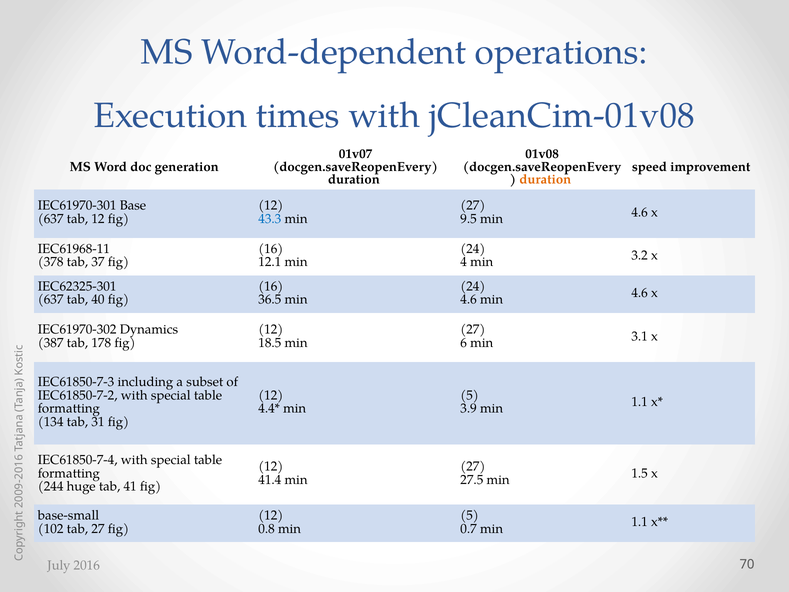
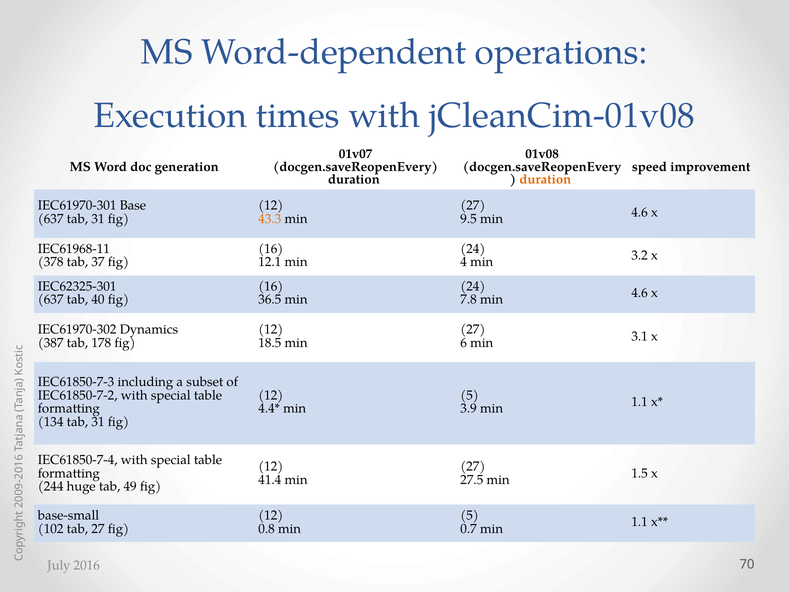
637 tab 12: 12 -> 31
43.3 colour: blue -> orange
4.6 at (469, 300): 4.6 -> 7.8
41: 41 -> 49
